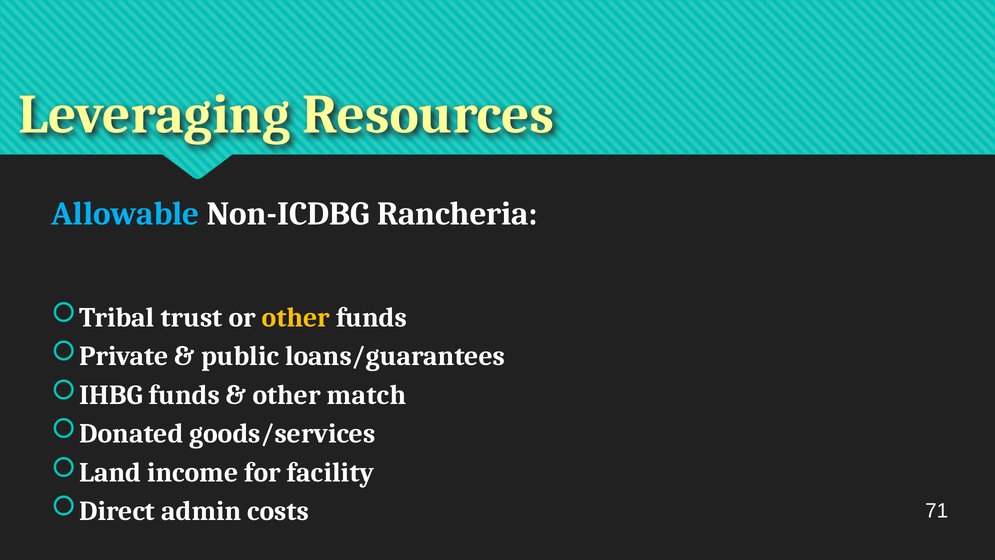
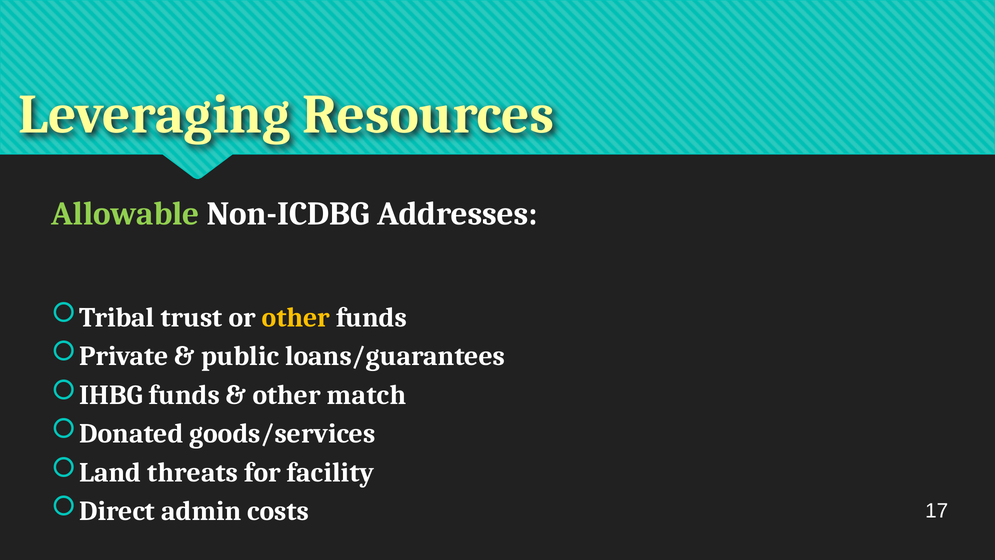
Allowable colour: light blue -> light green
Rancheria: Rancheria -> Addresses
income: income -> threats
71: 71 -> 17
